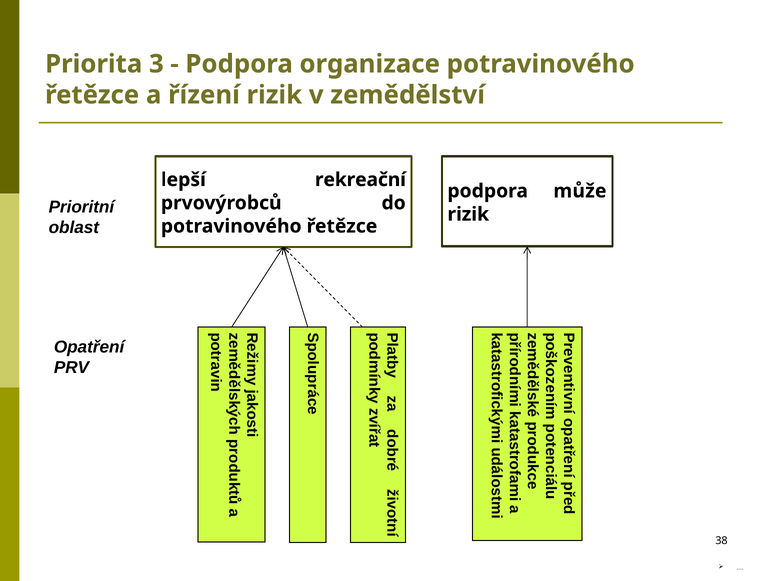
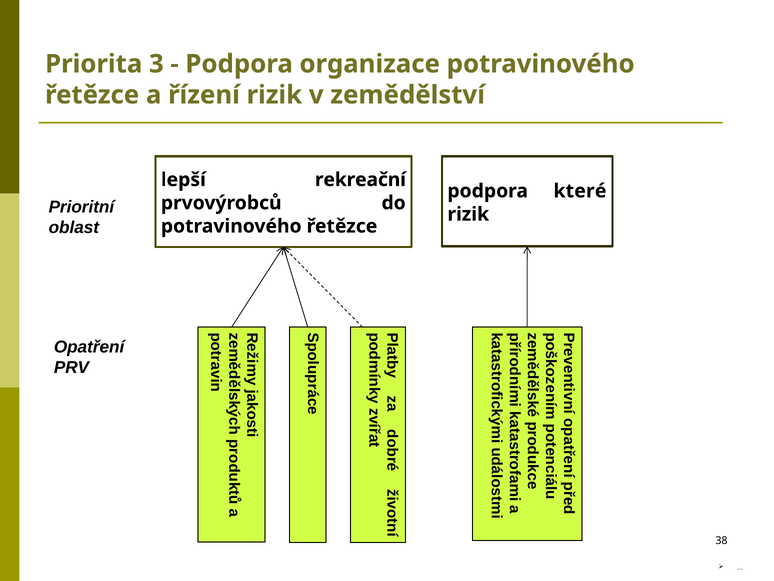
může: může -> které
